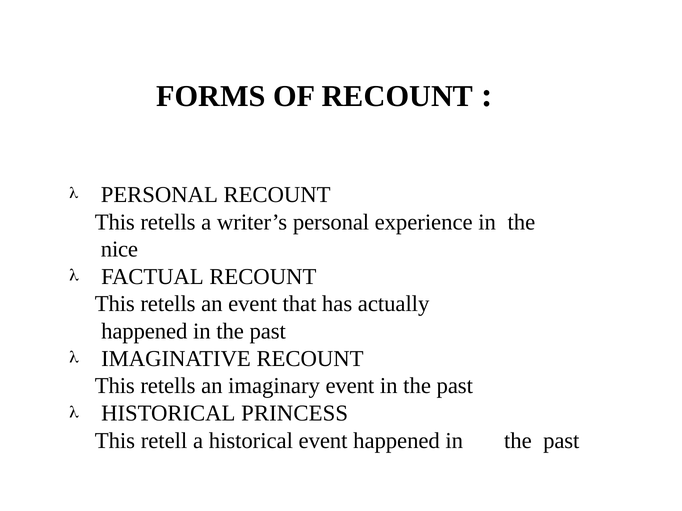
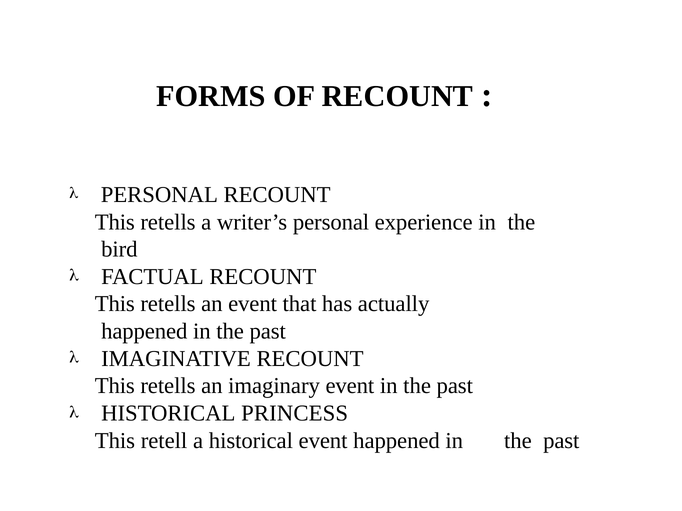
nice: nice -> bird
